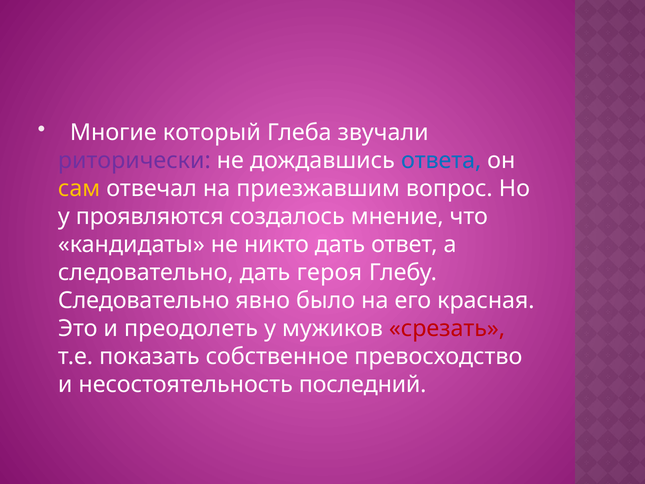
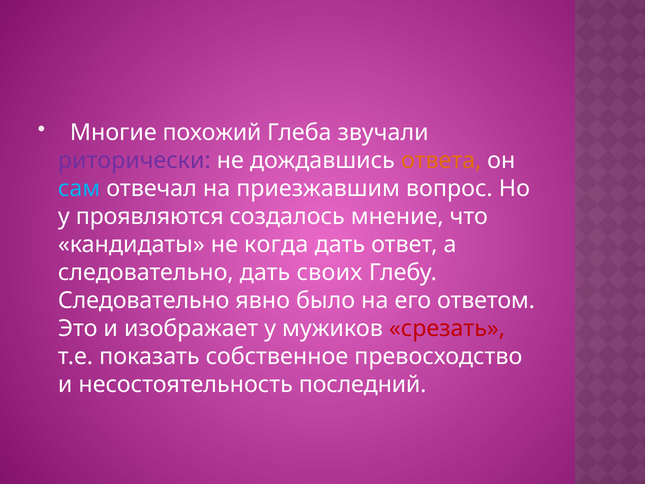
который: который -> похожий
ответа colour: blue -> orange
сам colour: yellow -> light blue
никто: никто -> когда
героя: героя -> своих
красная: красная -> ответом
преодолеть: преодолеть -> изображает
